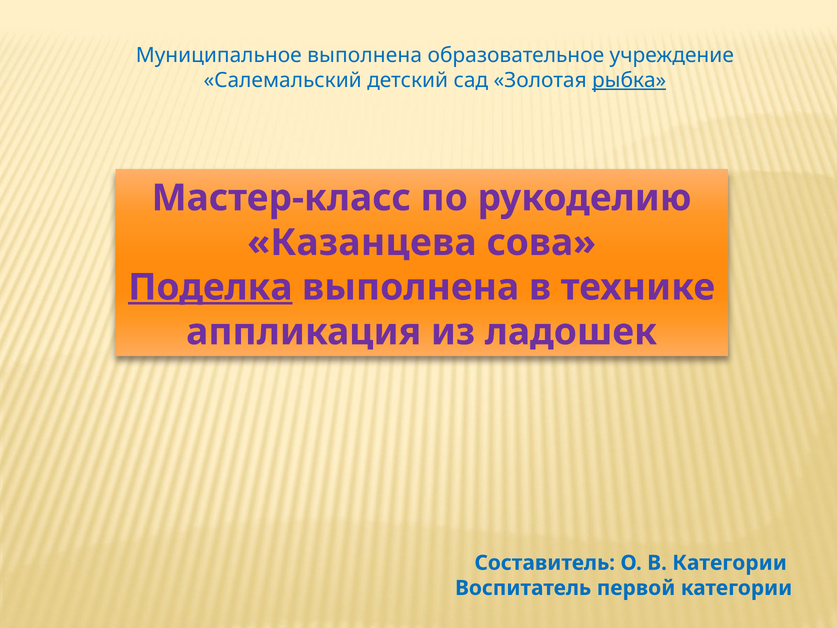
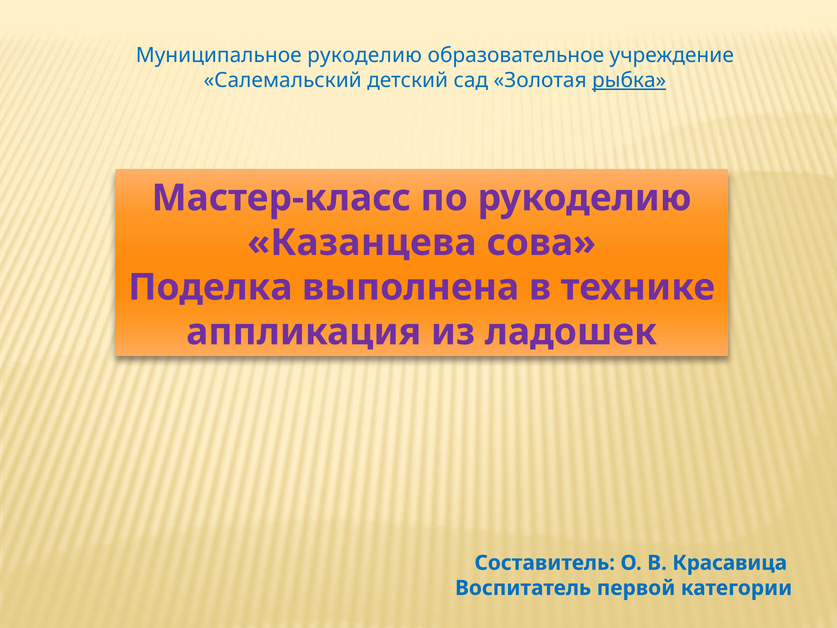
Муниципальное выполнена: выполнена -> рукоделию
Поделка underline: present -> none
В Категории: Категории -> Красавица
